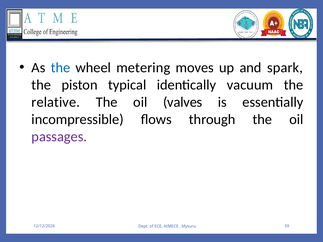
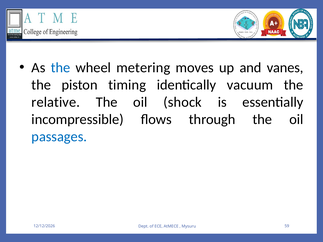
spark: spark -> vanes
typical: typical -> timing
valves: valves -> shock
passages colour: purple -> blue
